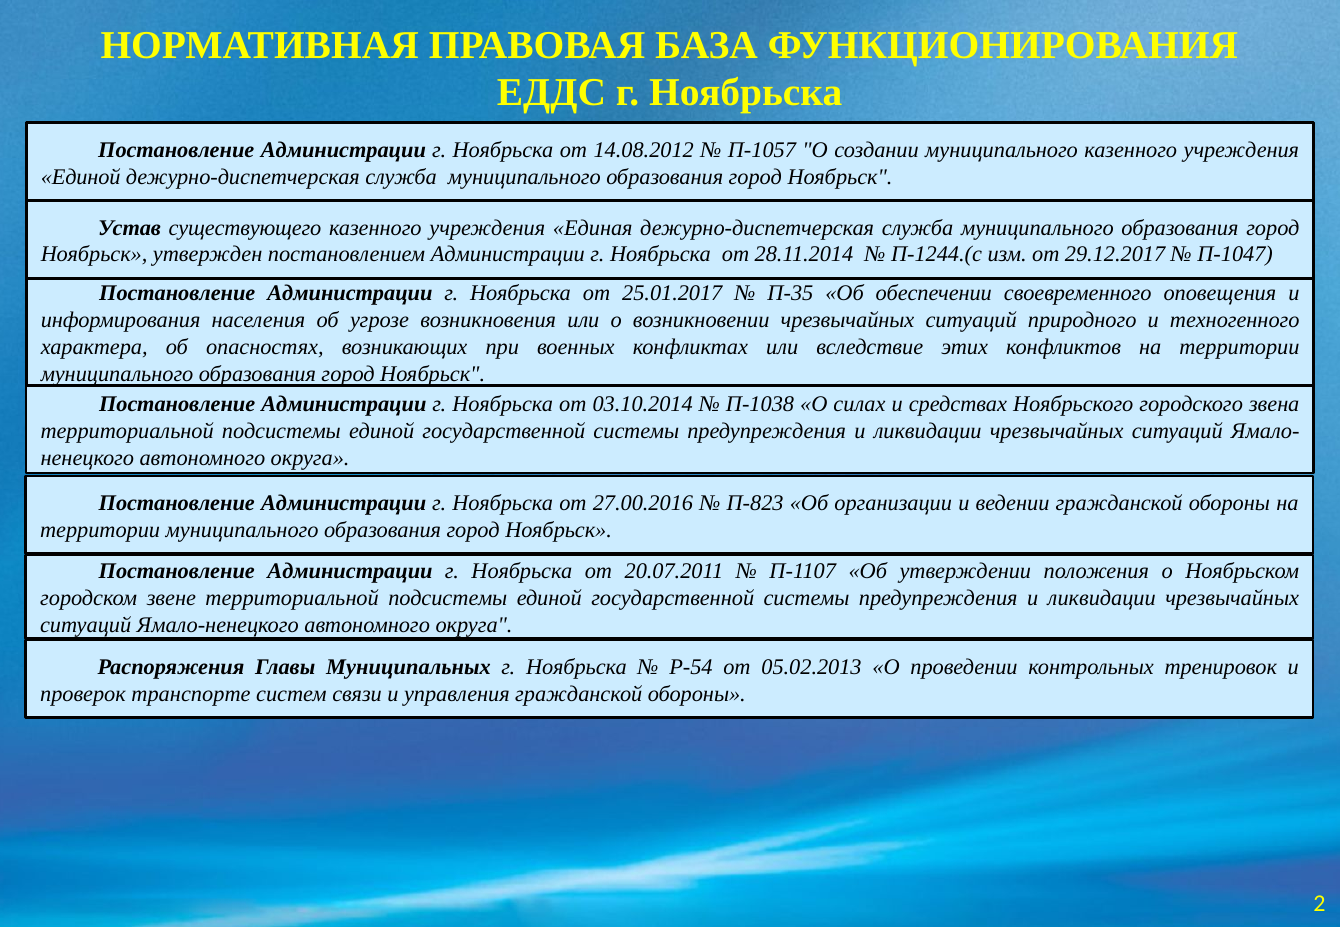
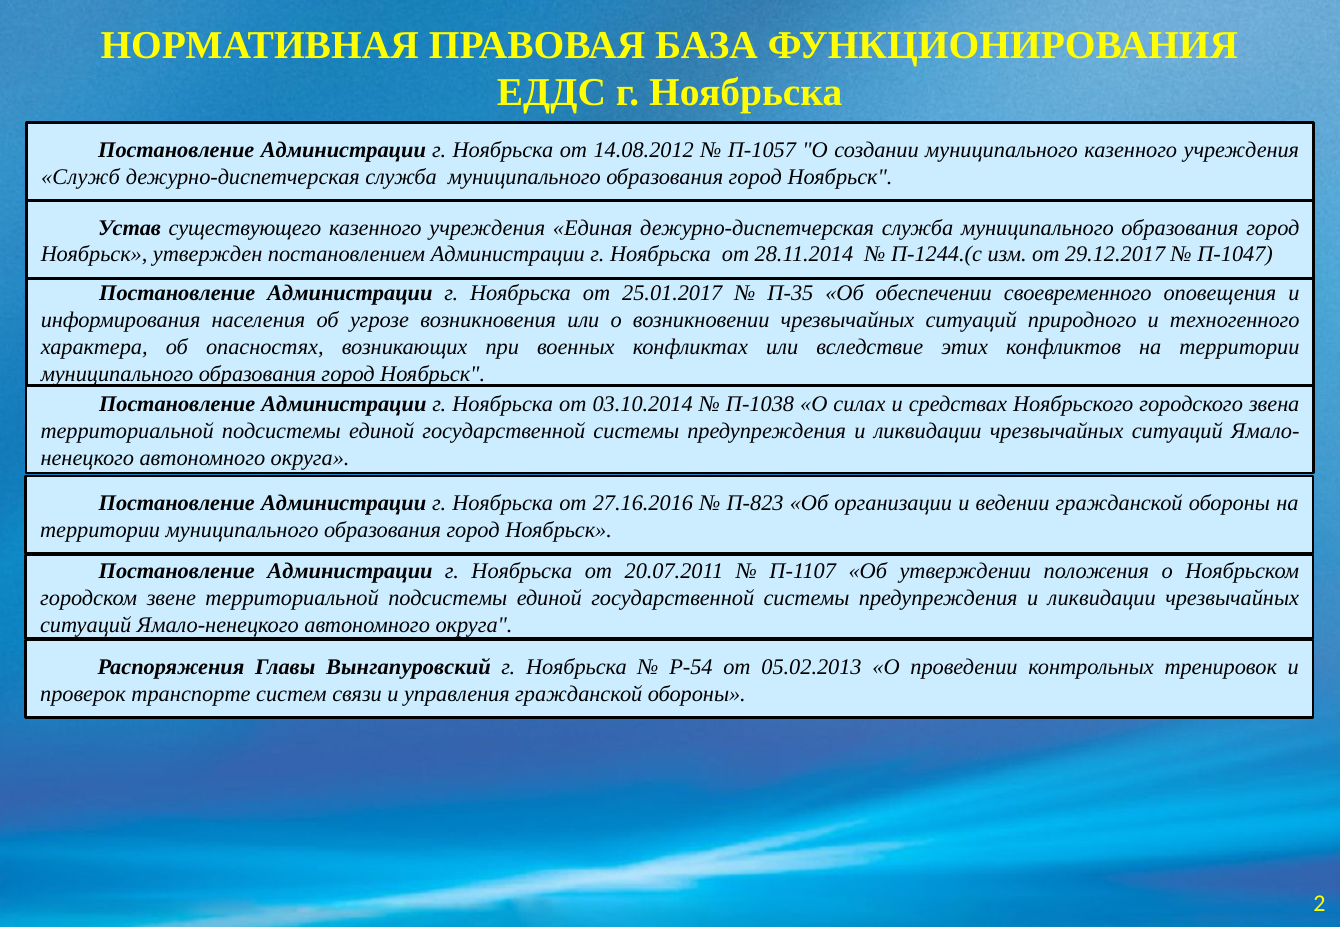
Единой at (81, 177): Единой -> Служб
27.00.2016: 27.00.2016 -> 27.16.2016
Муниципальных: Муниципальных -> Вынгапуровский
